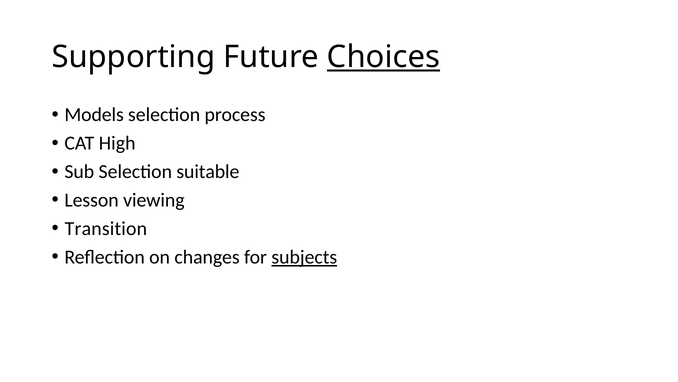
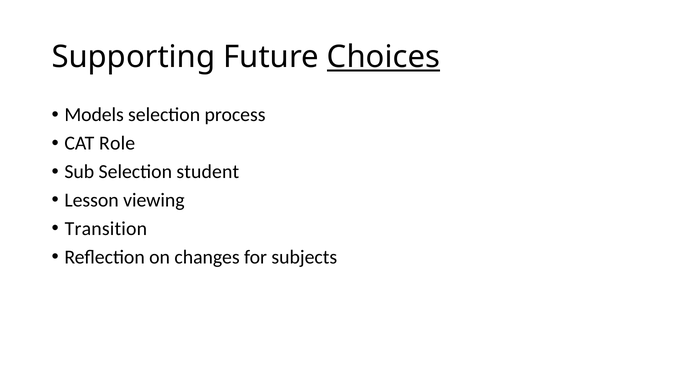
High: High -> Role
suitable: suitable -> student
subjects underline: present -> none
